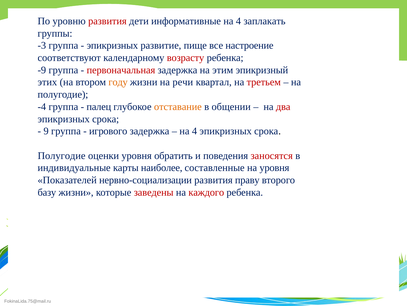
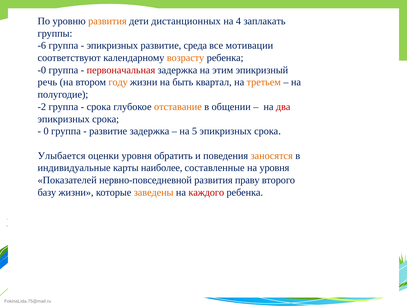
развития at (107, 21) colour: red -> orange
информативные: информативные -> дистанционных
-3: -3 -> -6
пище: пище -> среда
настроение: настроение -> мотивации
возрасту colour: red -> orange
-9: -9 -> -0
этих: этих -> речь
речи: речи -> быть
третьем colour: red -> orange
-4: -4 -> -2
палец at (99, 107): палец -> срока
9: 9 -> 0
игрового at (108, 131): игрового -> развитие
4 at (195, 131): 4 -> 5
Полугодие at (62, 155): Полугодие -> Улыбается
заносятся colour: red -> orange
нервно-социализации: нервно-социализации -> нервно-повседневной
заведены colour: red -> orange
